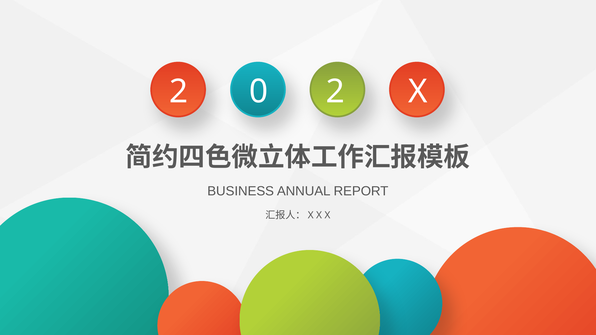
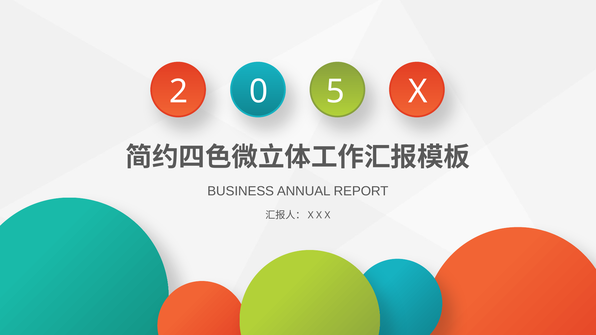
0 2: 2 -> 5
